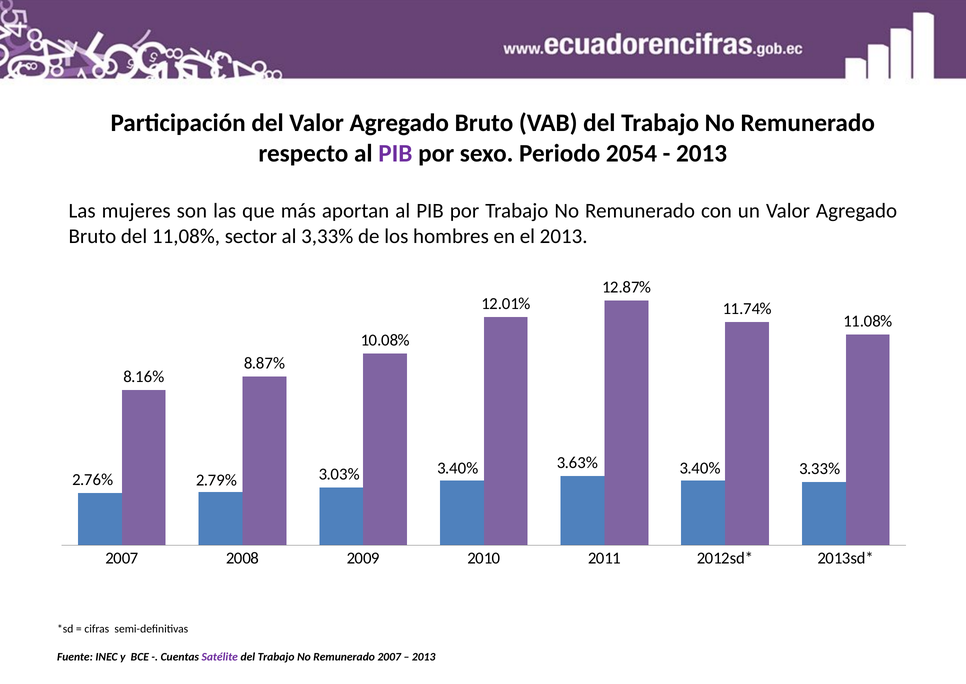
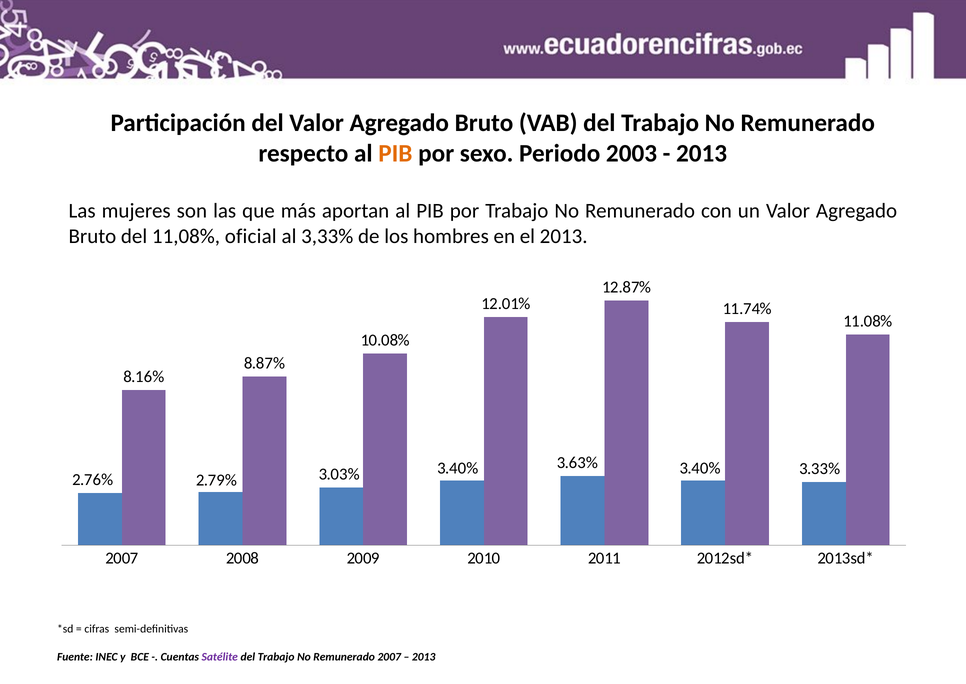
PIB at (395, 153) colour: purple -> orange
2054: 2054 -> 2003
sector: sector -> oficial
